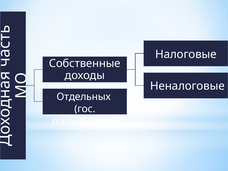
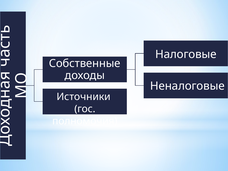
Отдельных: Отдельных -> Источники
